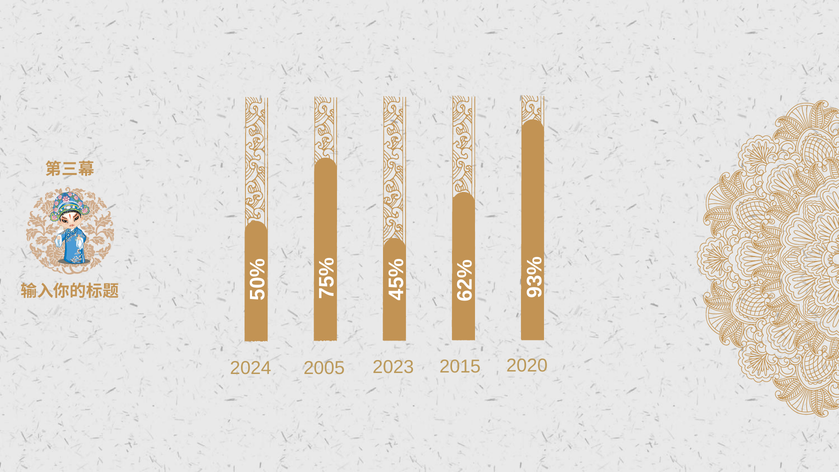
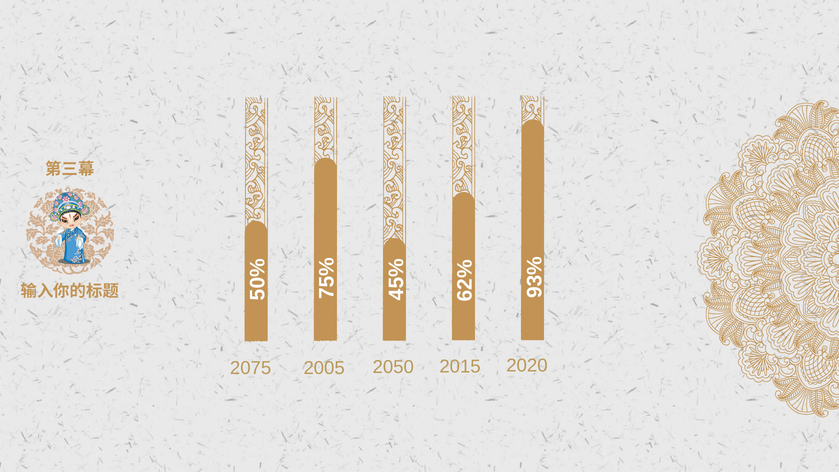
2024: 2024 -> 2075
2023: 2023 -> 2050
